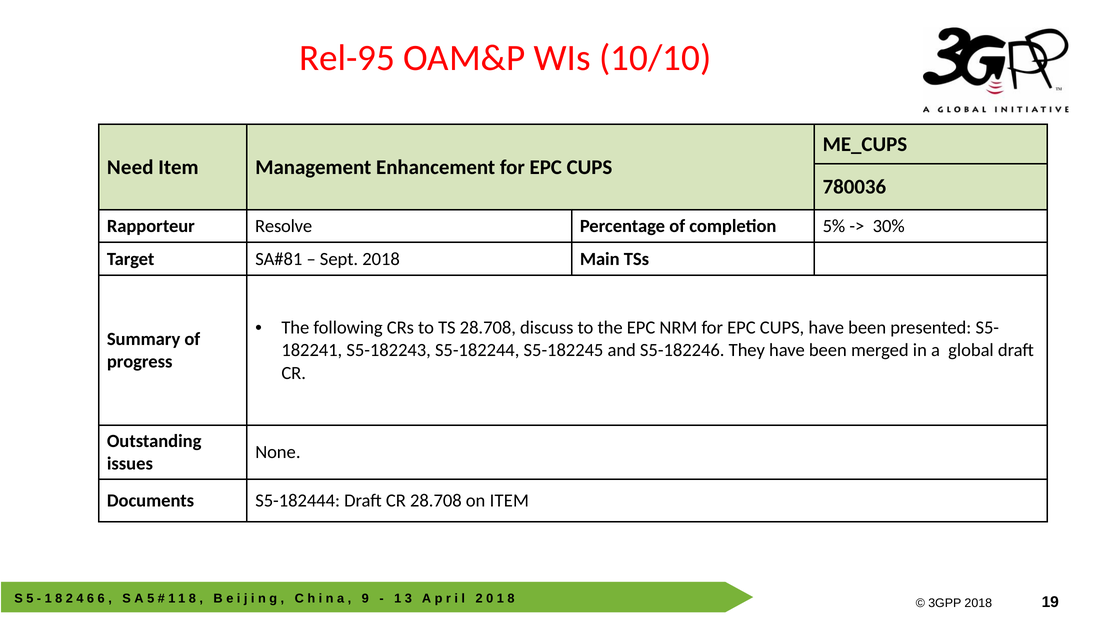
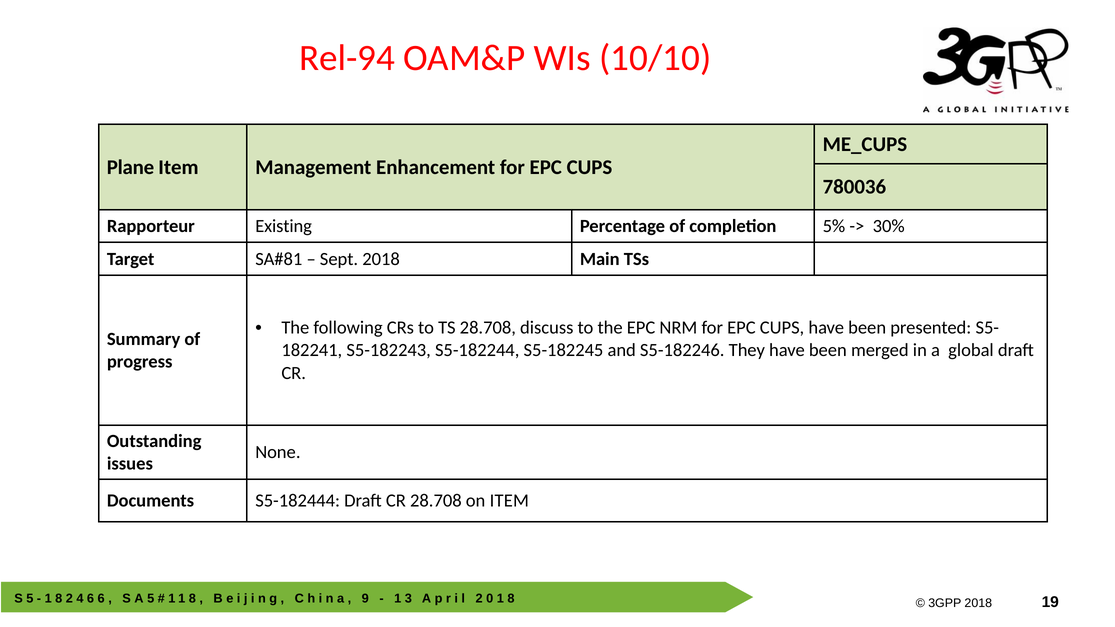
Rel-95: Rel-95 -> Rel-94
Need: Need -> Plane
Resolve: Resolve -> Existing
